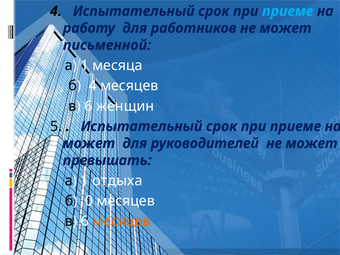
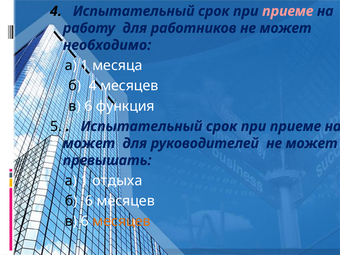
приеме at (288, 11) colour: light blue -> pink
письменной: письменной -> необходимо
женщин: женщин -> функция
б 0: 0 -> 6
